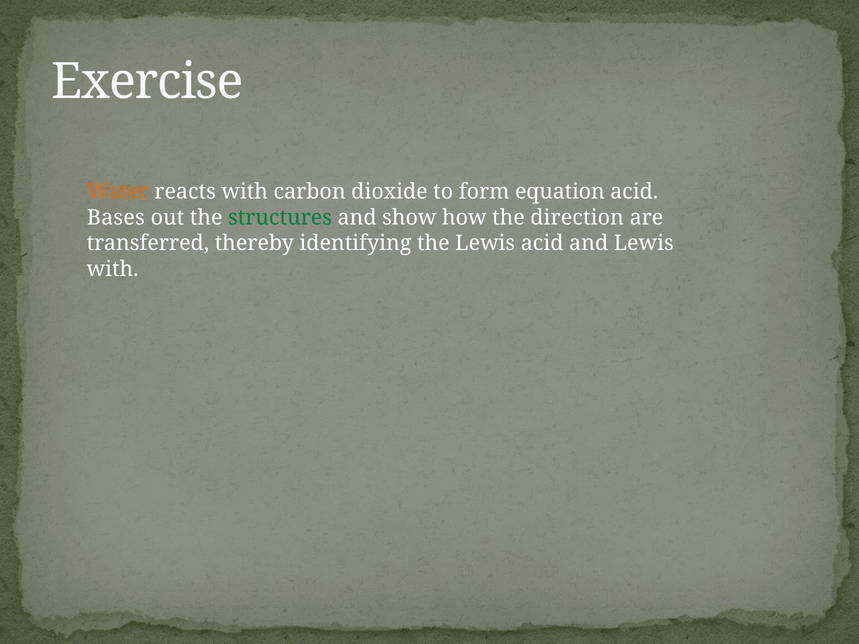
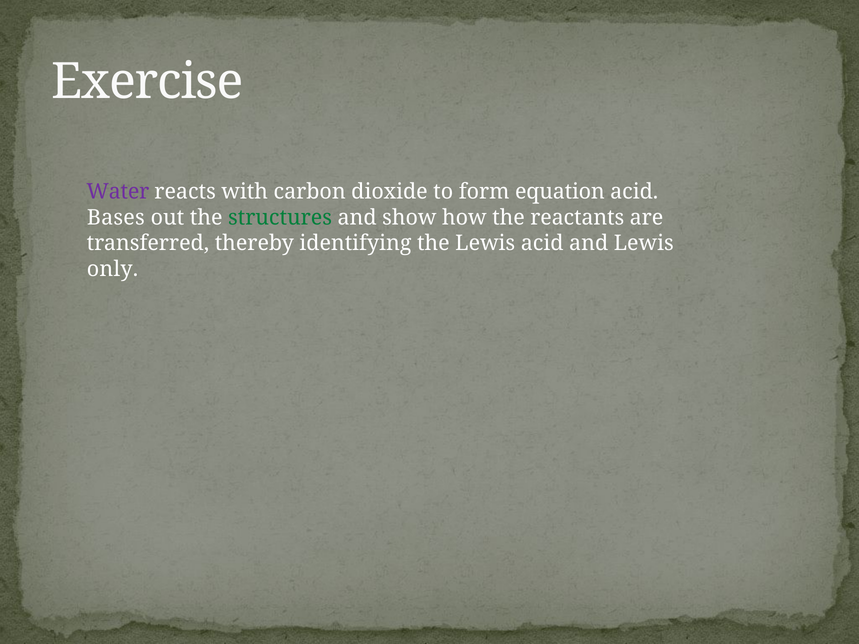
Water colour: orange -> purple
direction: direction -> reactants
with at (113, 269): with -> only
